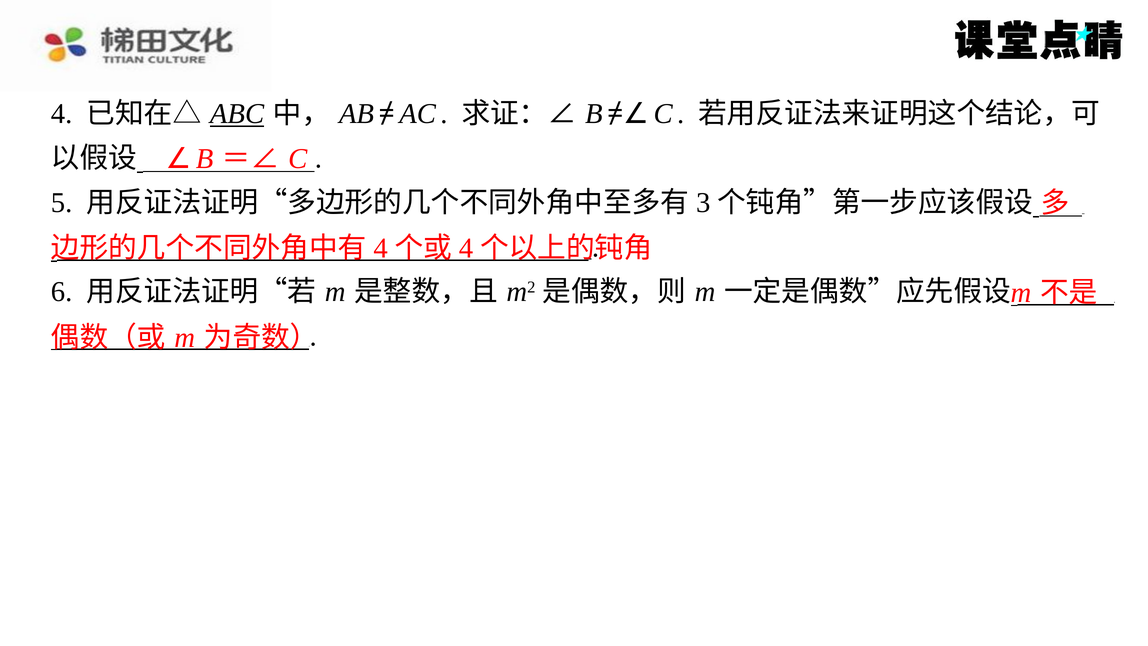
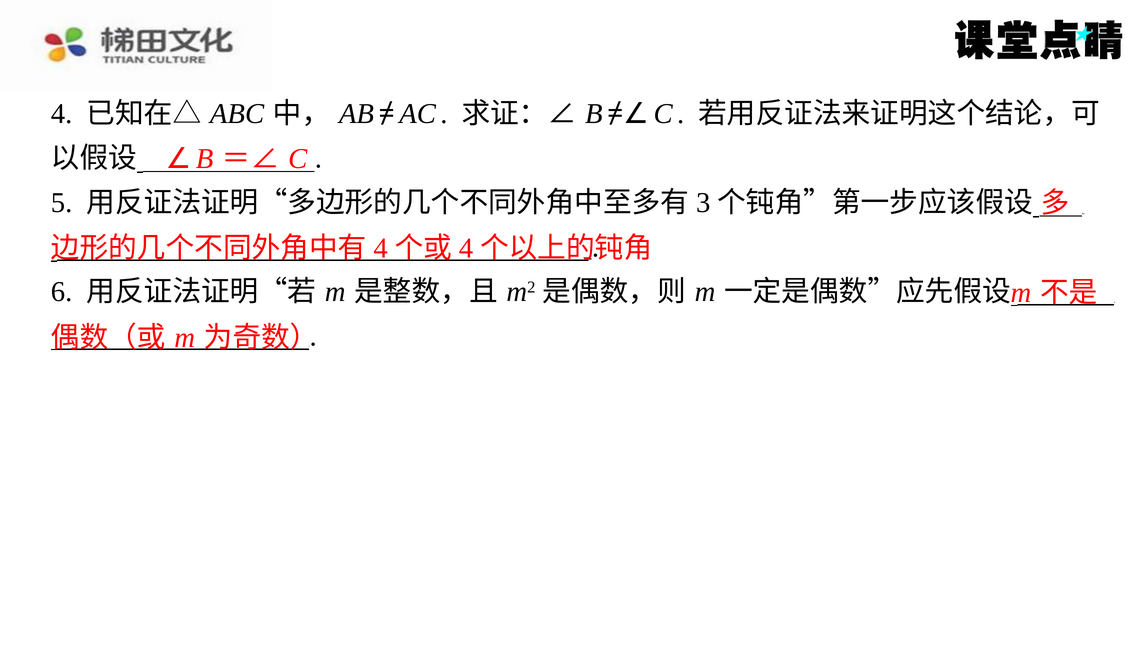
ABC underline: present -> none
